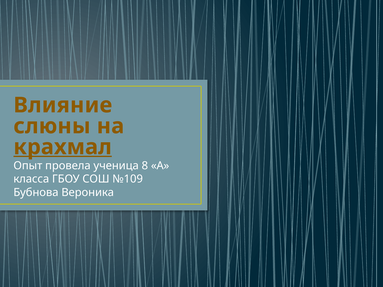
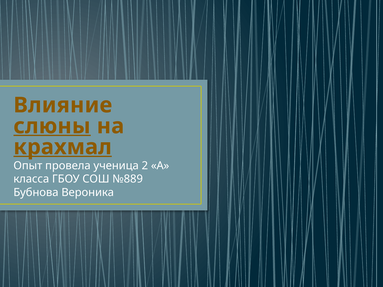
слюны underline: none -> present
8: 8 -> 2
№109: №109 -> №889
